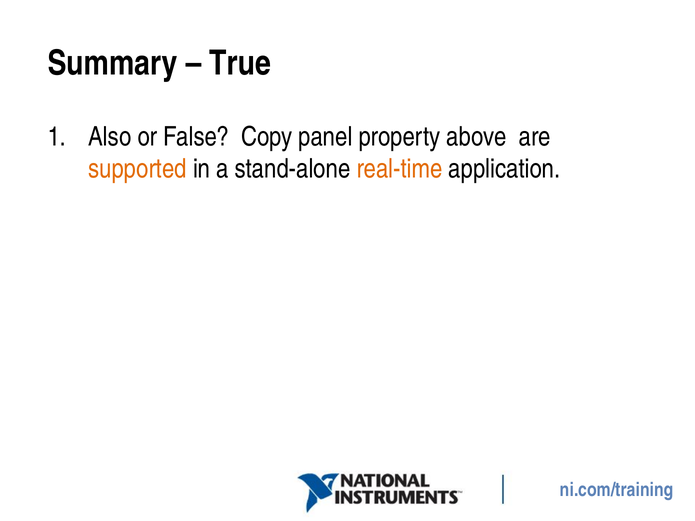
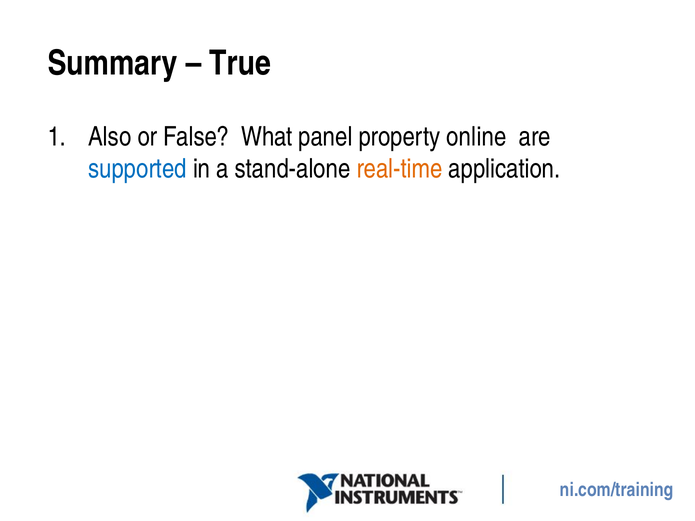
Copy: Copy -> What
above: above -> online
supported colour: orange -> blue
